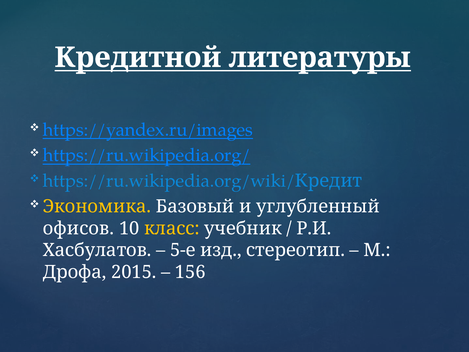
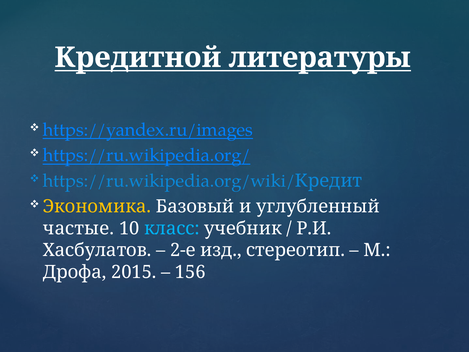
офисов: офисов -> частые
класс colour: yellow -> light blue
5-е: 5-е -> 2-е
